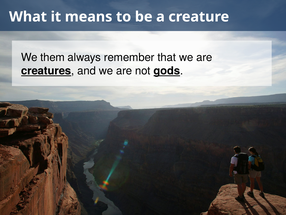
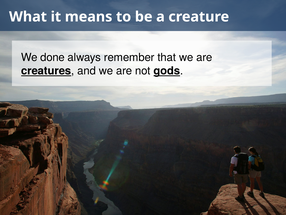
them: them -> done
